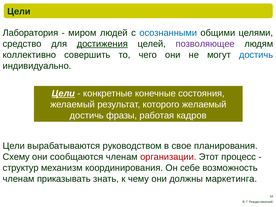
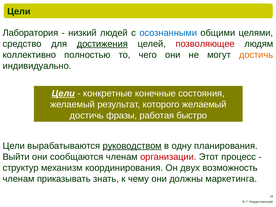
миром: миром -> низкий
позволяющее colour: purple -> red
совершить: совершить -> полностью
достичь at (256, 55) colour: blue -> orange
кадров: кадров -> быстро
руководством underline: none -> present
свое: свое -> одну
Схему: Схему -> Выйти
себе: себе -> двух
